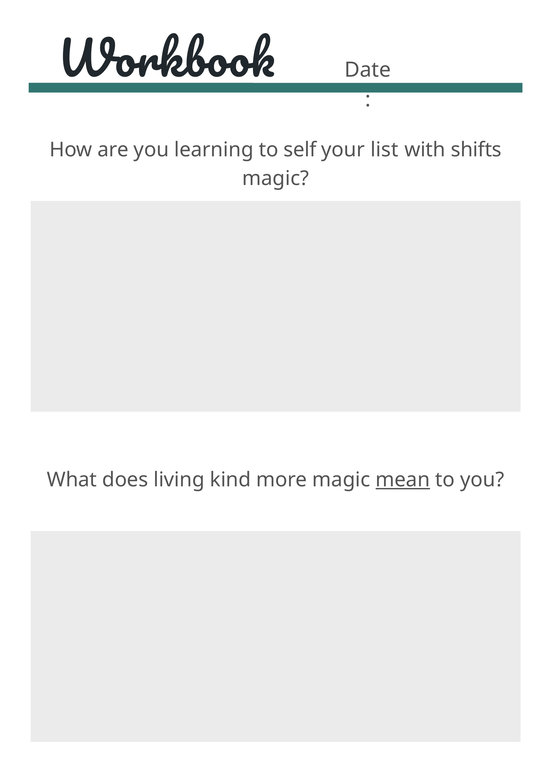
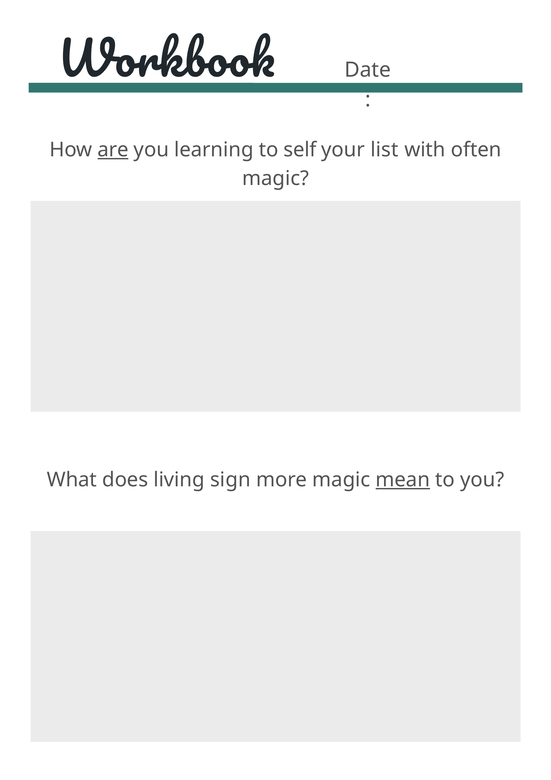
are underline: none -> present
shifts: shifts -> often
kind: kind -> sign
